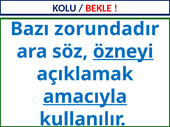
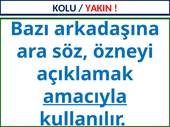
BEKLE: BEKLE -> YAKIN
zorundadır: zorundadır -> arkadaşına
özneyi underline: present -> none
